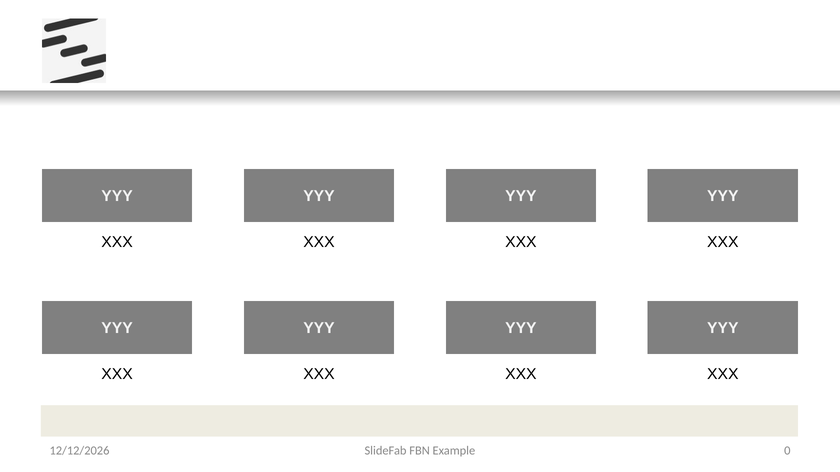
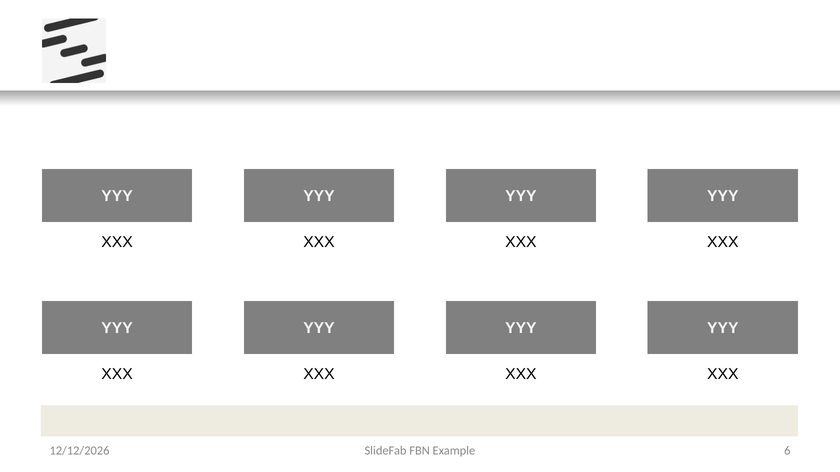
0: 0 -> 6
